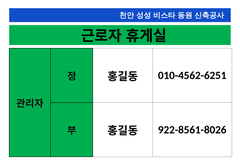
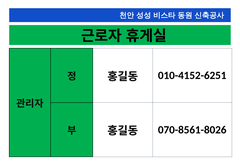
010-4562-6251: 010-4562-6251 -> 010-4152-6251
922-8561-8026: 922-8561-8026 -> 070-8561-8026
